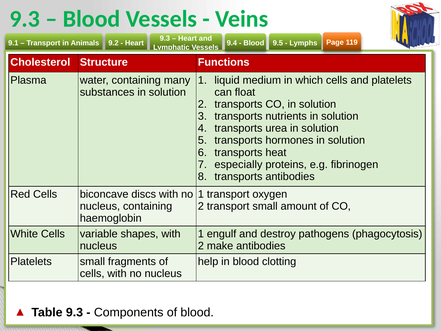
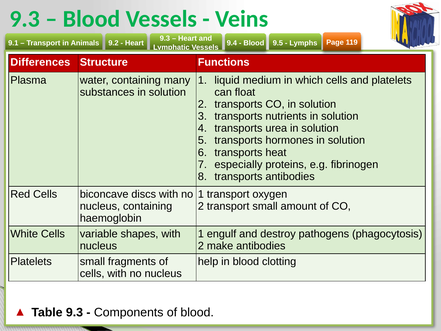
Cholesterol: Cholesterol -> Differences
